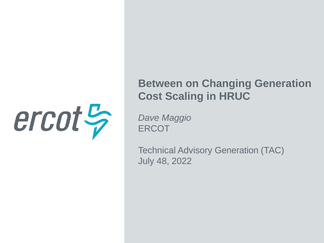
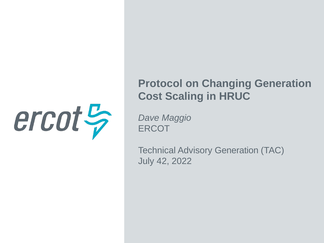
Between: Between -> Protocol
48: 48 -> 42
